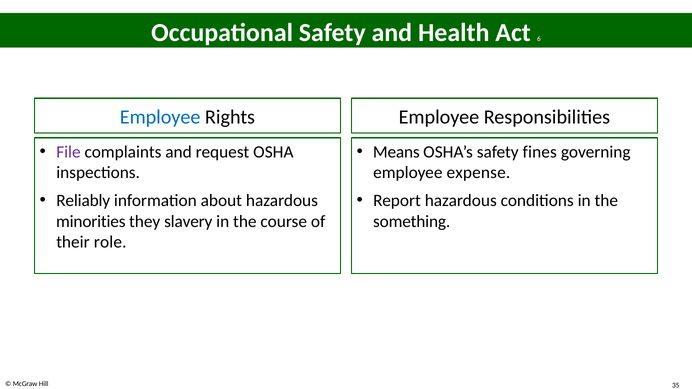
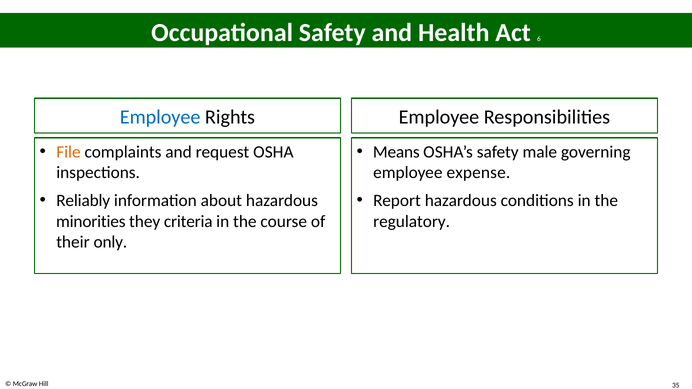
File colour: purple -> orange
fines: fines -> male
slavery: slavery -> criteria
something: something -> regulatory
role: role -> only
